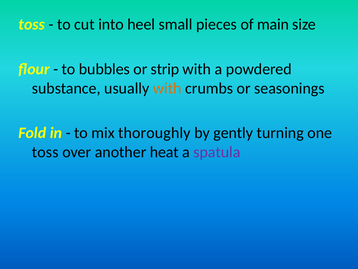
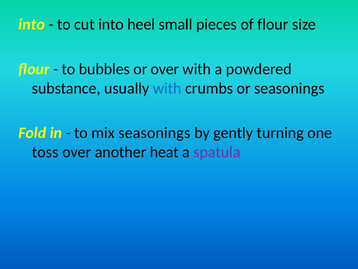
toss at (32, 24): toss -> into
of main: main -> flour
or strip: strip -> over
with at (167, 88) colour: orange -> blue
mix thoroughly: thoroughly -> seasonings
